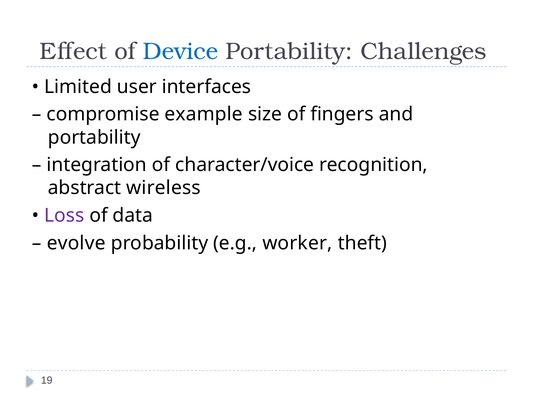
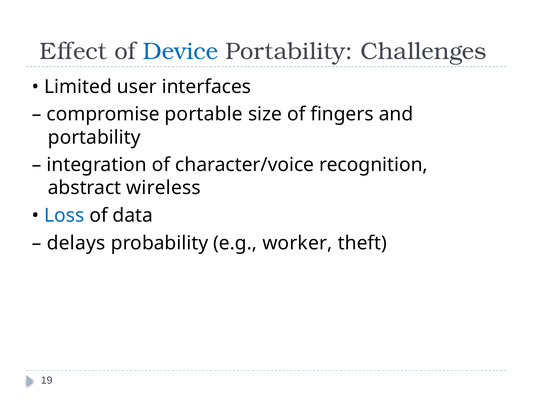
example: example -> portable
Loss colour: purple -> blue
evolve: evolve -> delays
